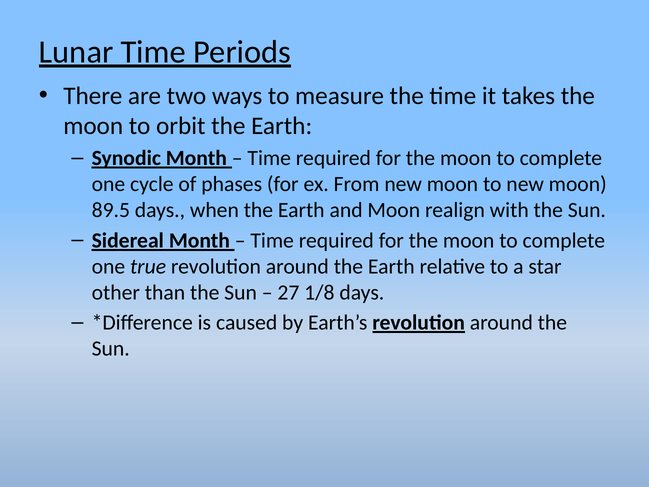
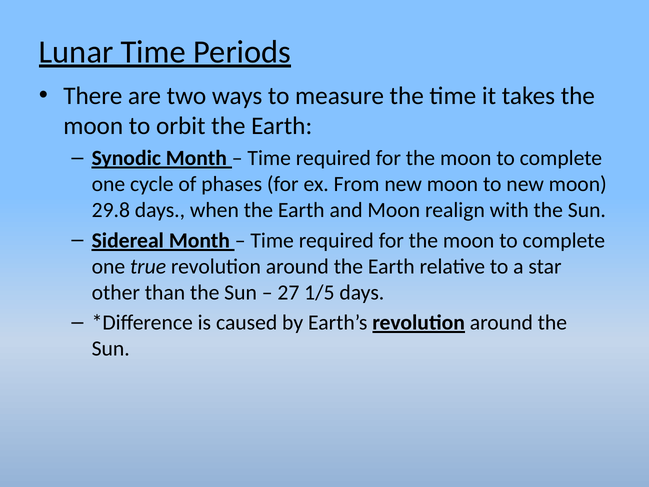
89.5: 89.5 -> 29.8
1/8: 1/8 -> 1/5
